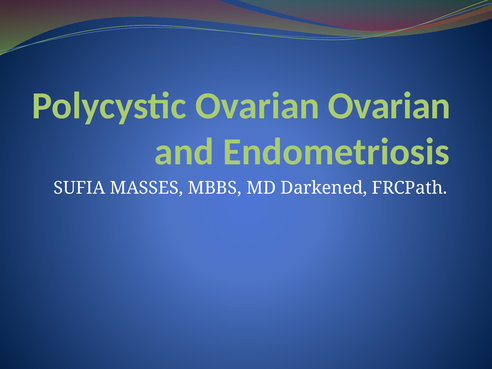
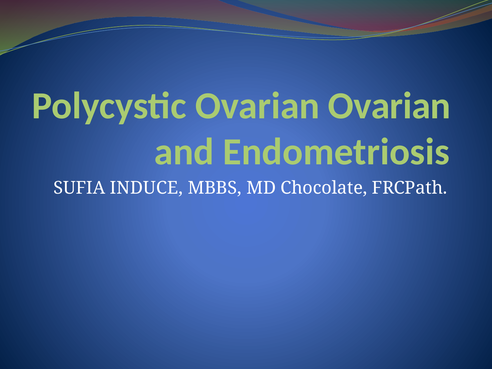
MASSES: MASSES -> INDUCE
Darkened: Darkened -> Chocolate
